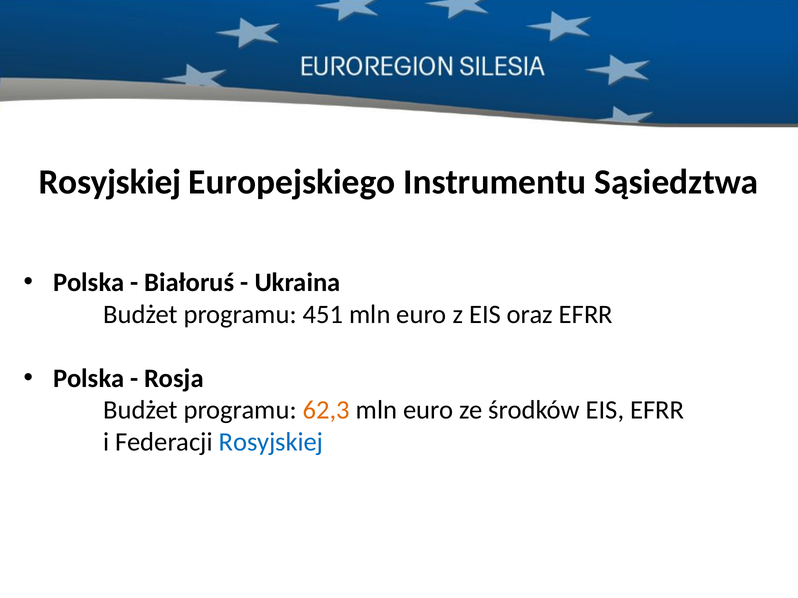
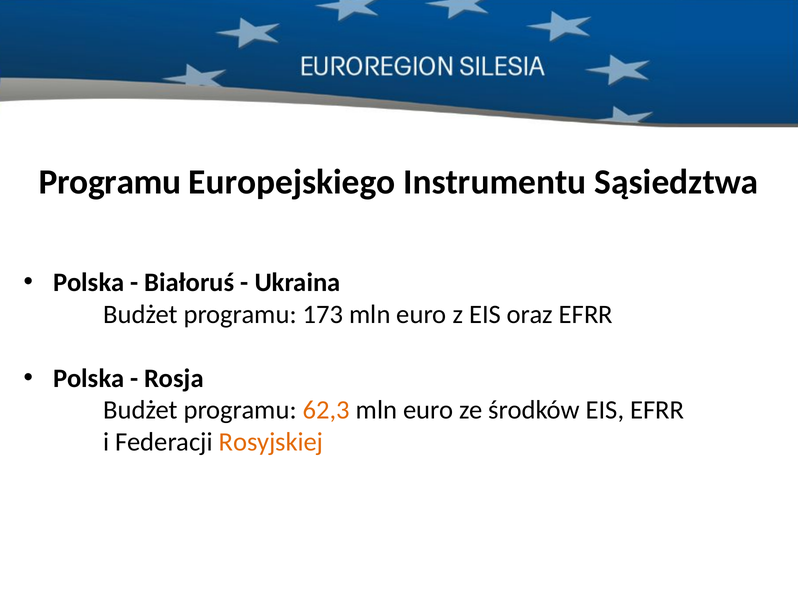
Rosyjskiej at (110, 182): Rosyjskiej -> Programu
451: 451 -> 173
Rosyjskiej at (271, 442) colour: blue -> orange
